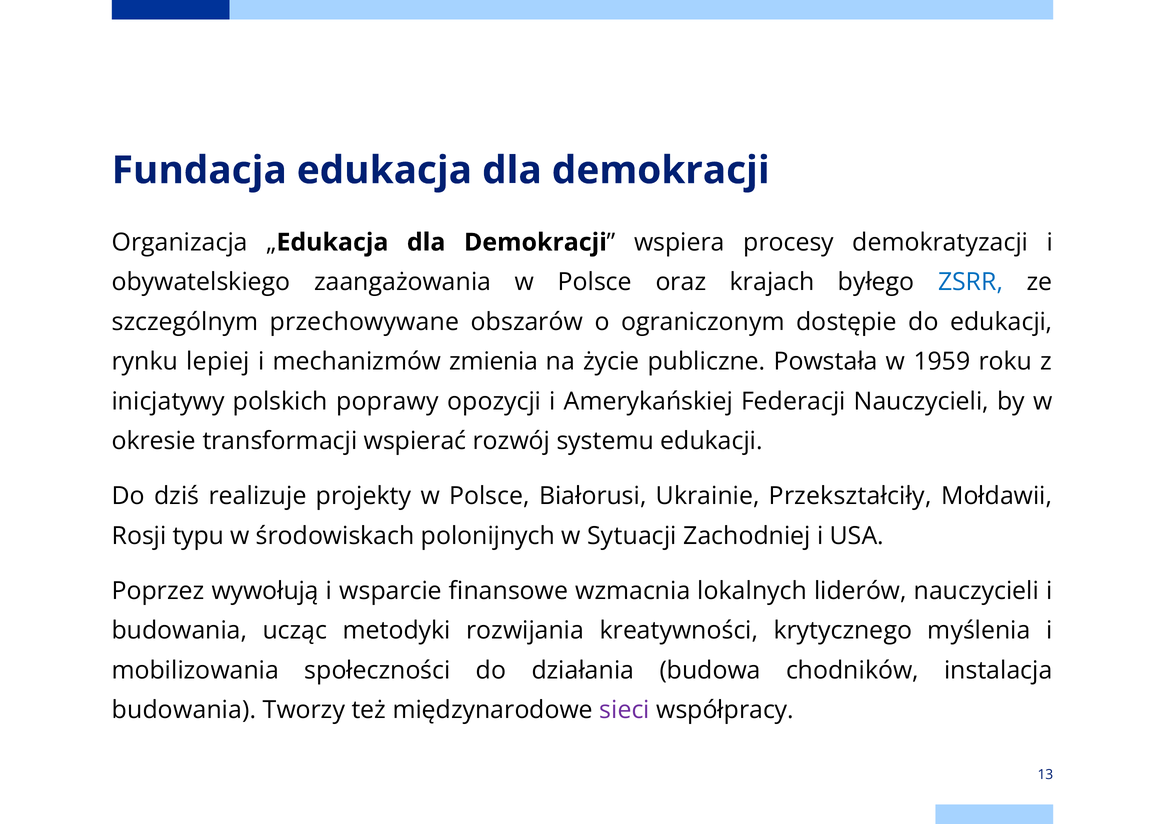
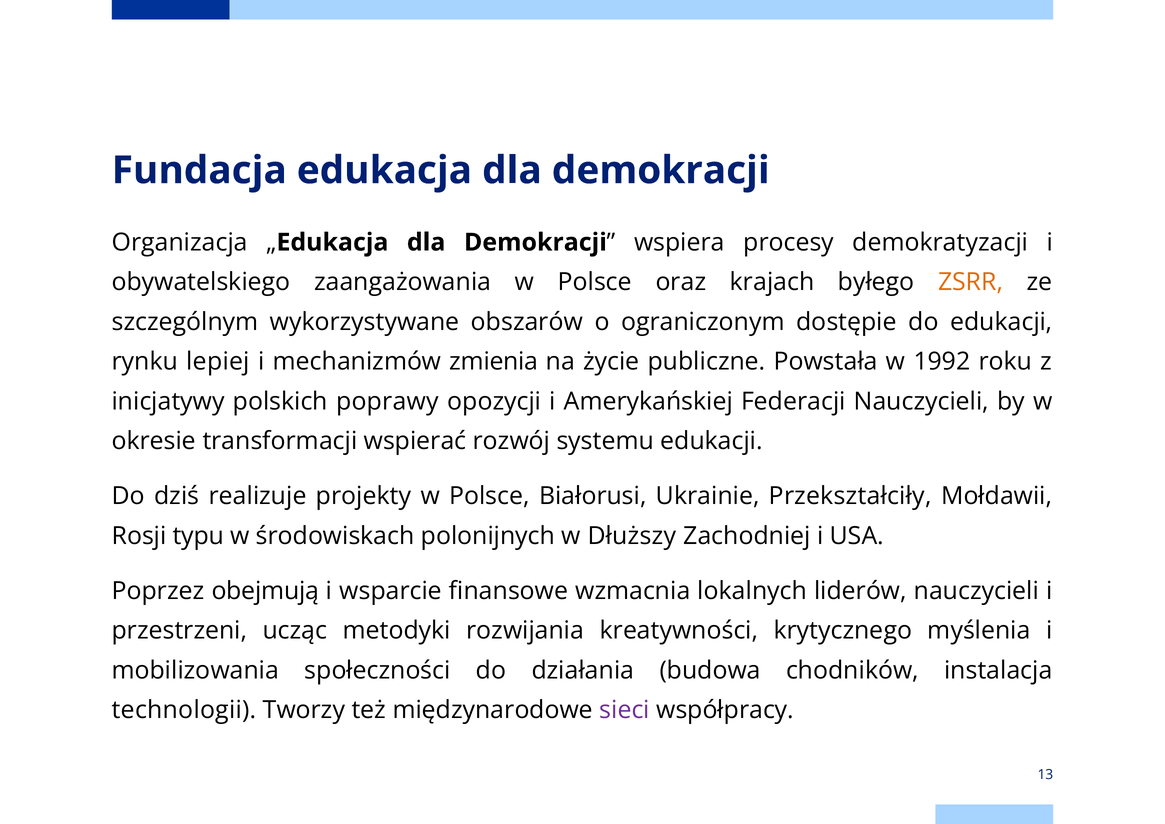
ZSRR colour: blue -> orange
przechowywane: przechowywane -> wykorzystywane
1959: 1959 -> 1992
Sytuacji: Sytuacji -> Dłuższy
wywołują: wywołują -> obejmują
budowania at (179, 630): budowania -> przestrzeni
budowania at (184, 710): budowania -> technologii
